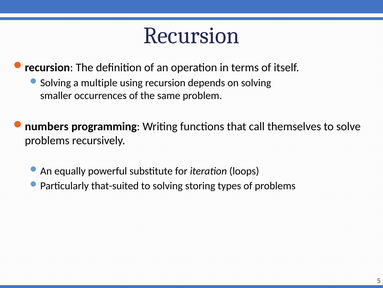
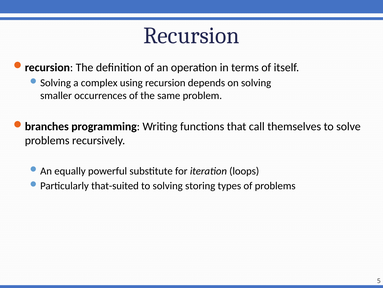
multiple: multiple -> complex
numbers: numbers -> branches
